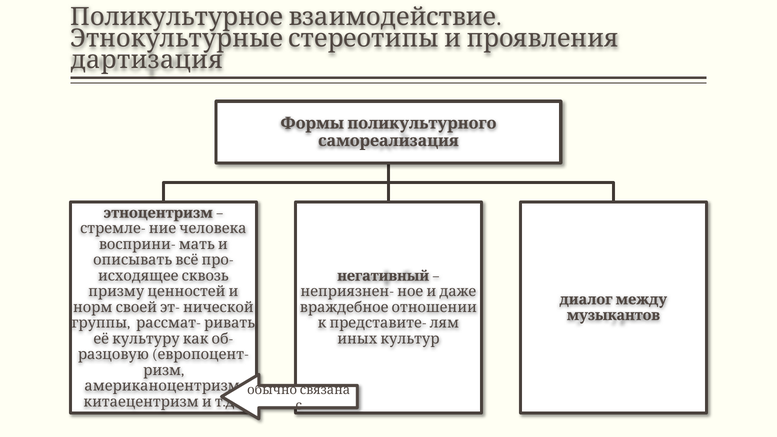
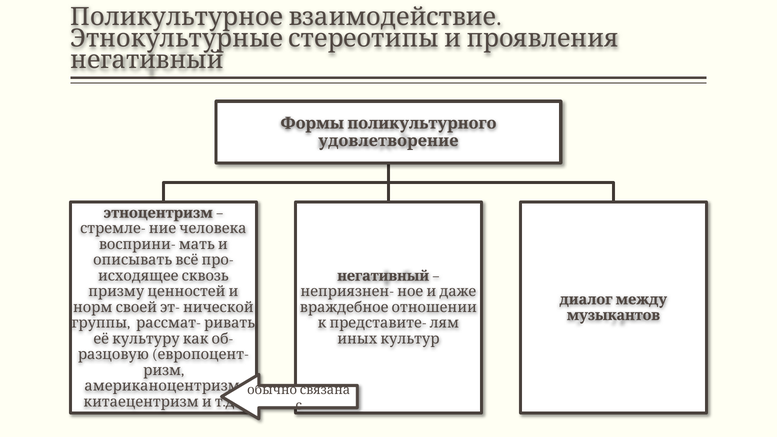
дартизация at (147, 60): дартизация -> негативный
самореализация: самореализация -> удовлетворение
